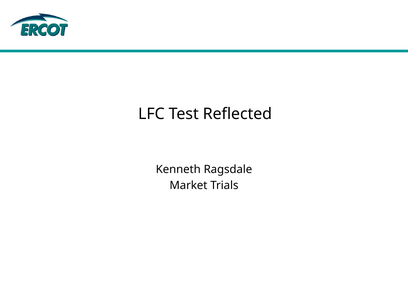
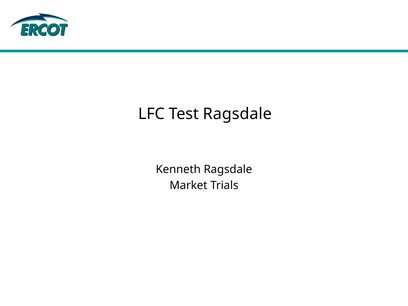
Test Reflected: Reflected -> Ragsdale
